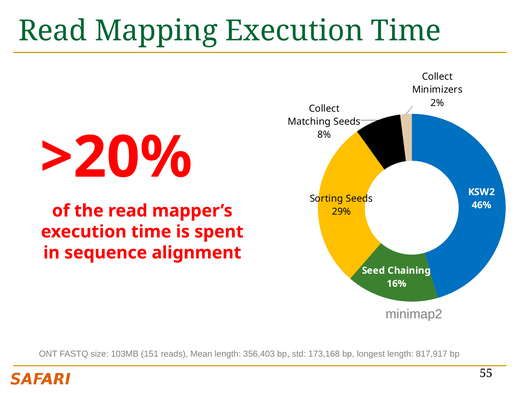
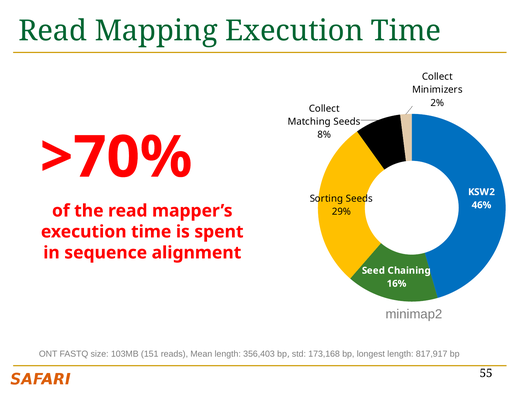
>20%: >20% -> >70%
